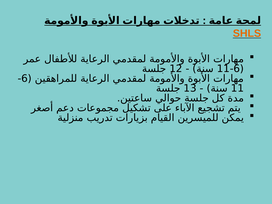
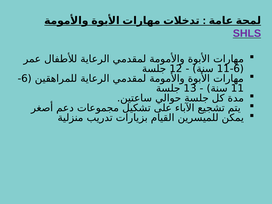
SHLS colour: orange -> purple
